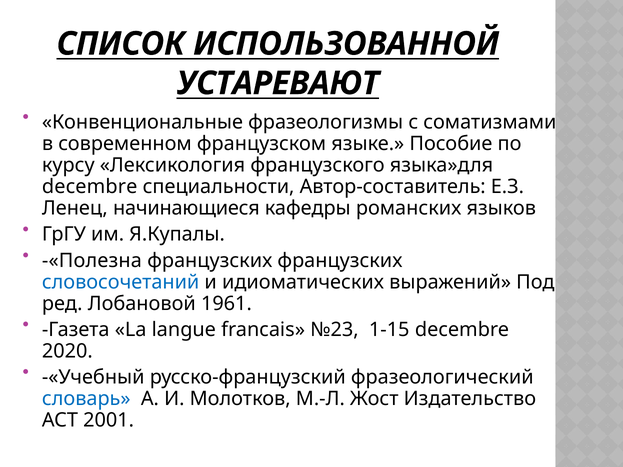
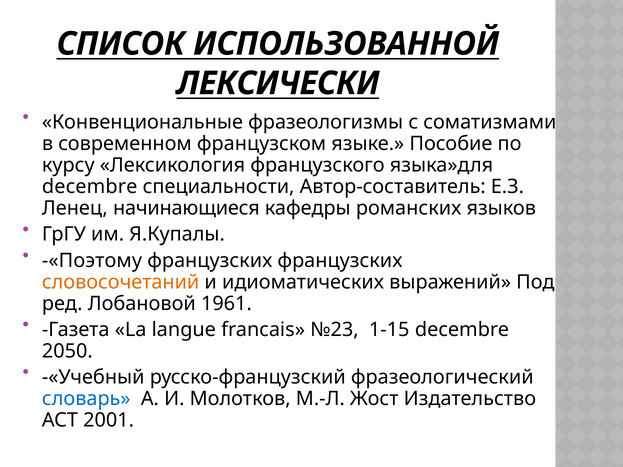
УСТАРЕВАЮТ: УСТАРЕВАЮТ -> ЛЕКСИЧЕСКИ
-«Полезна: -«Полезна -> -«Поэтому
словосочетаний colour: blue -> orange
2020: 2020 -> 2050
